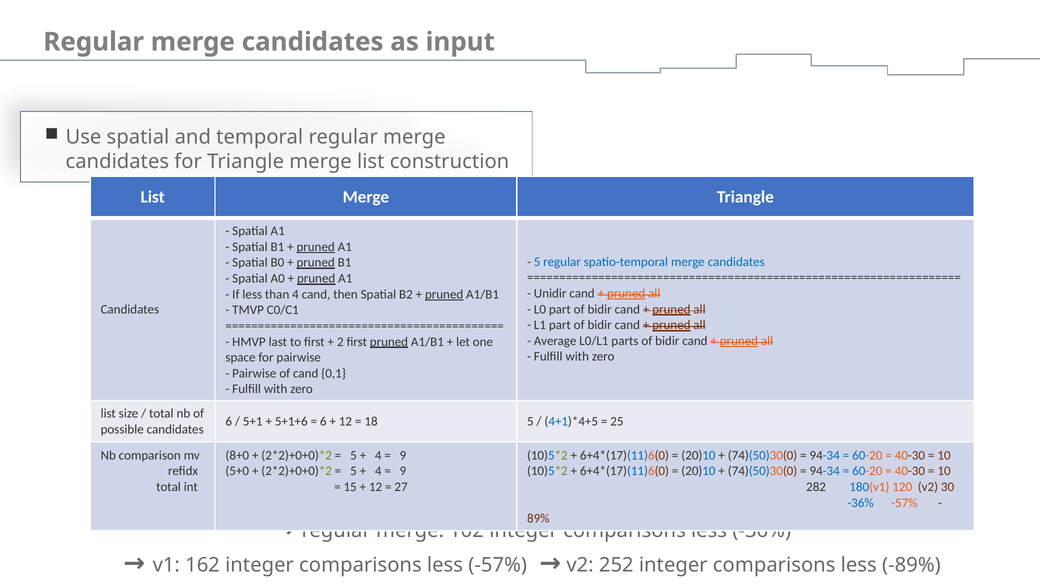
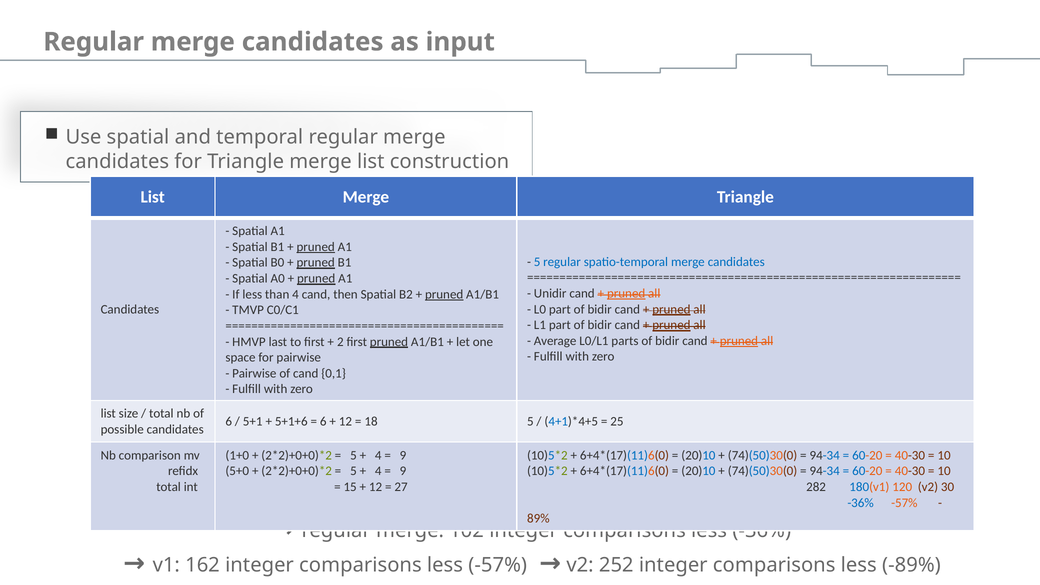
8+0: 8+0 -> 1+0
